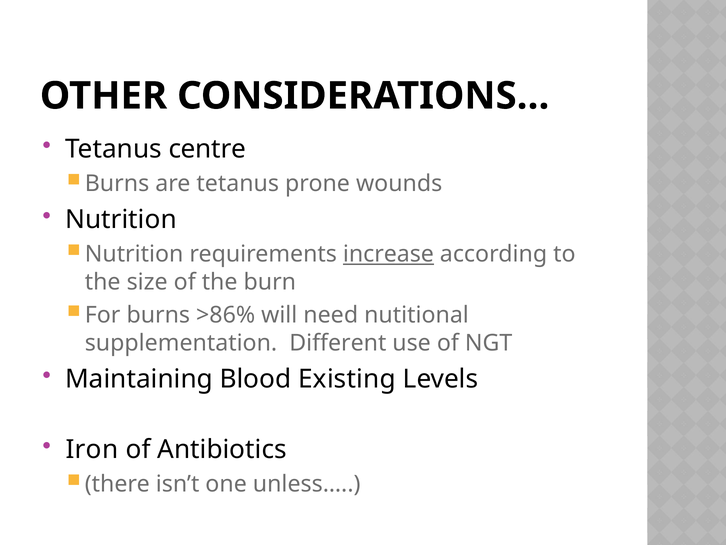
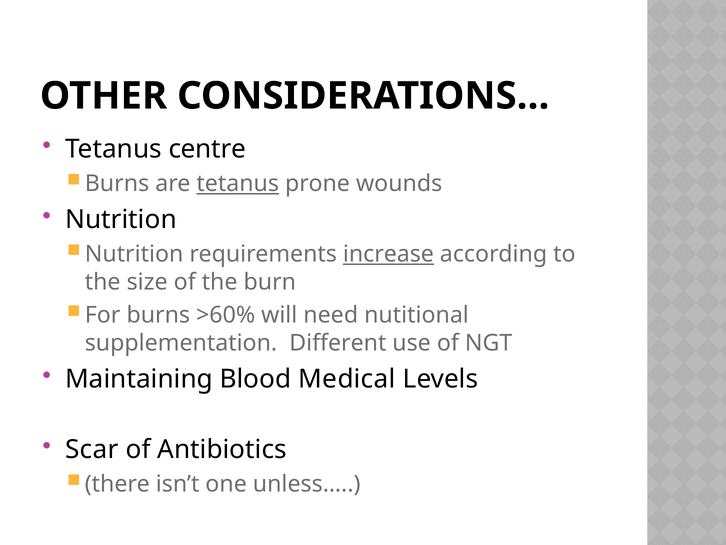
tetanus at (238, 184) underline: none -> present
>86%: >86% -> >60%
Existing: Existing -> Medical
Iron: Iron -> Scar
